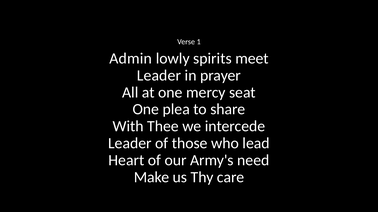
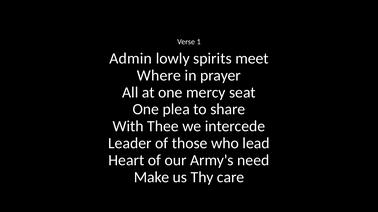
Leader at (159, 76): Leader -> Where
